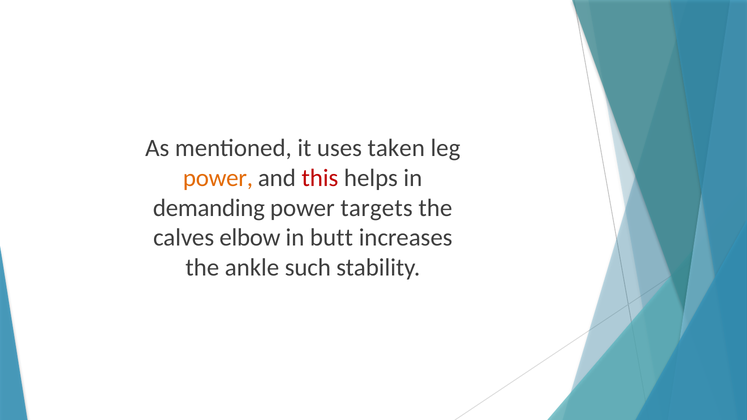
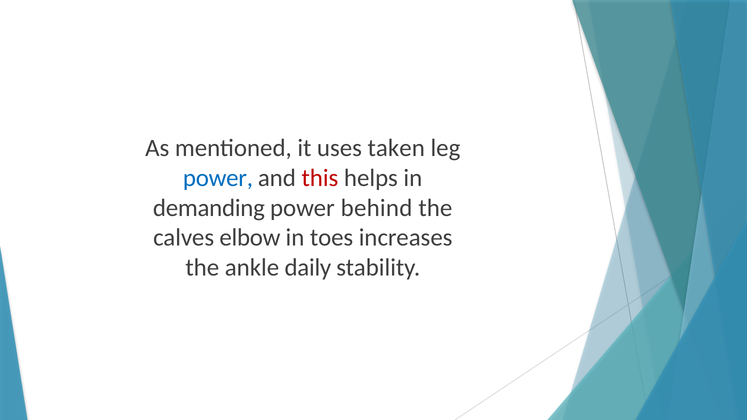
power at (218, 178) colour: orange -> blue
targets: targets -> behind
butt: butt -> toes
such: such -> daily
